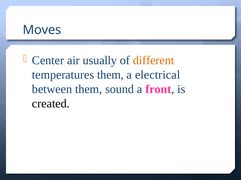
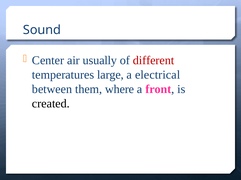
Moves: Moves -> Sound
different colour: orange -> red
temperatures them: them -> large
sound: sound -> where
